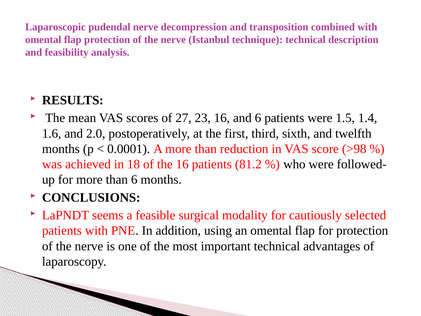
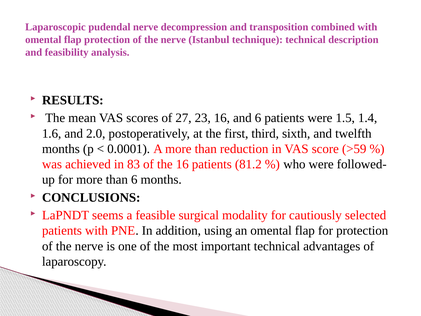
>98: >98 -> >59
18: 18 -> 83
